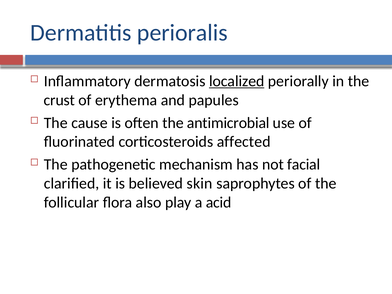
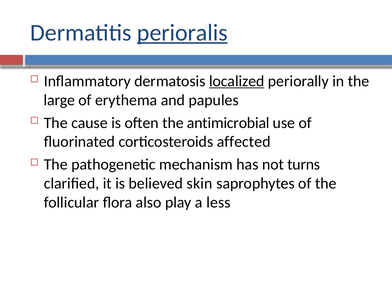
perioralis underline: none -> present
crust: crust -> large
facial: facial -> turns
acid: acid -> less
